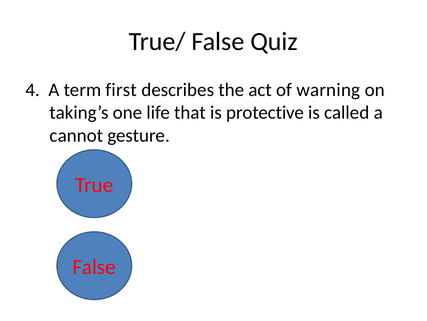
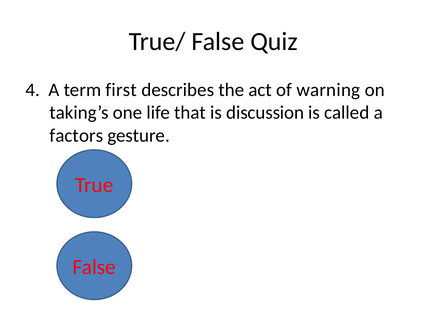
protective: protective -> discussion
cannot: cannot -> factors
